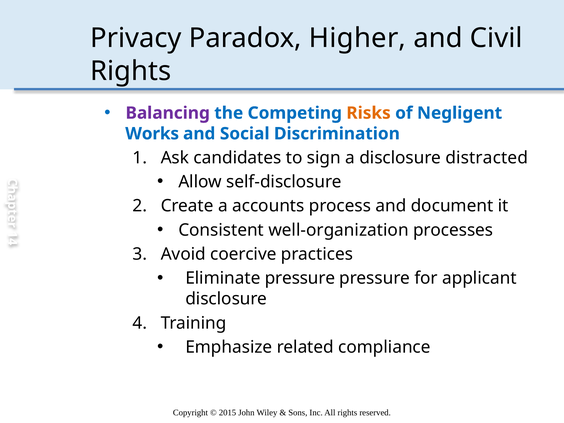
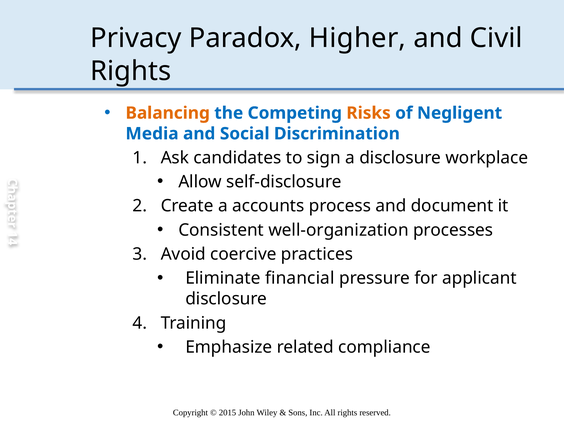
Balancing colour: purple -> orange
Works: Works -> Media
distracted: distracted -> workplace
Eliminate pressure: pressure -> financial
